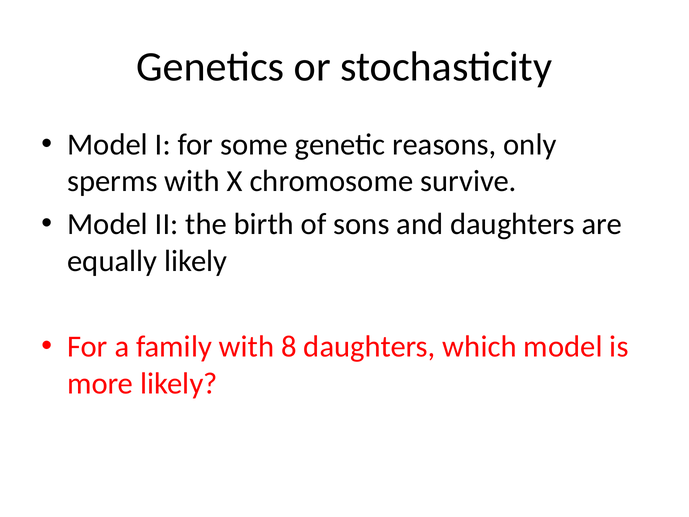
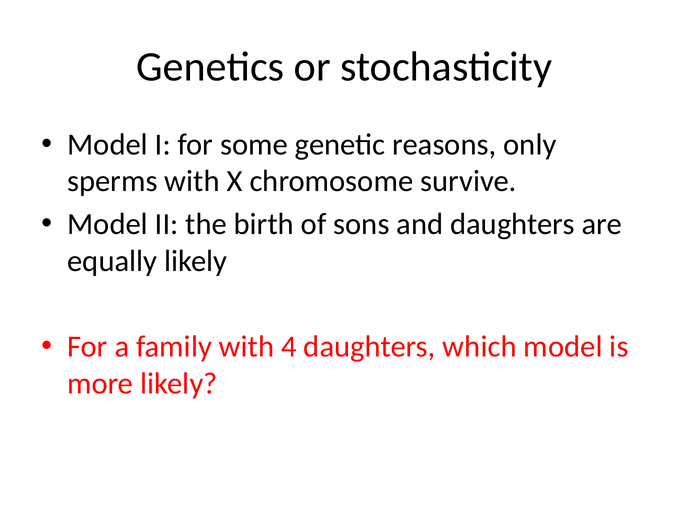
8: 8 -> 4
